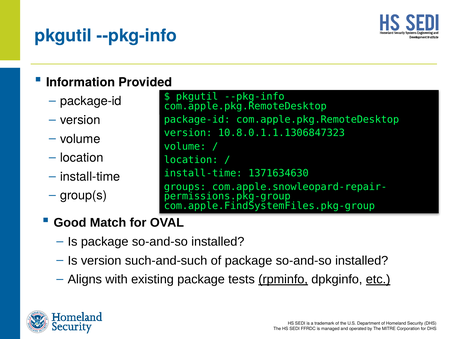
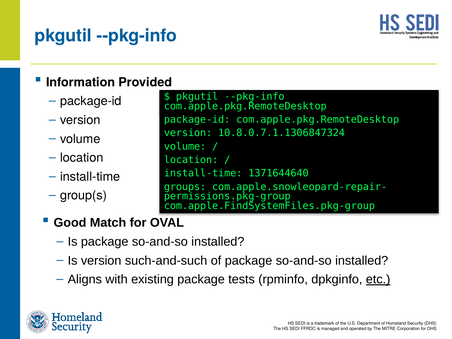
10.8.0.1.1.1306847323: 10.8.0.1.1.1306847323 -> 10.8.0.7.1.1306847324
1371634630: 1371634630 -> 1371644640
rpminfo underline: present -> none
